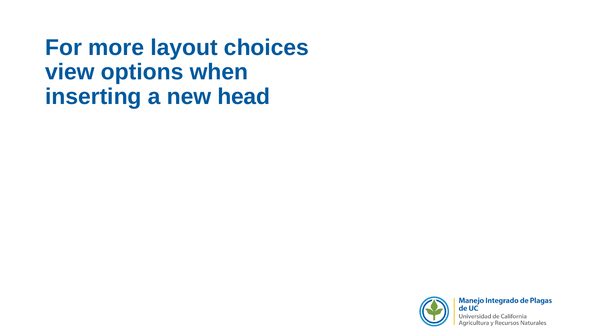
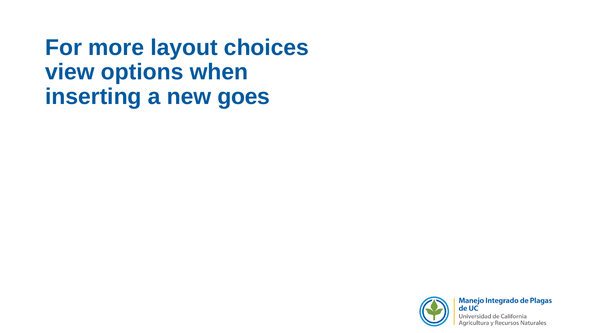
head: head -> goes
